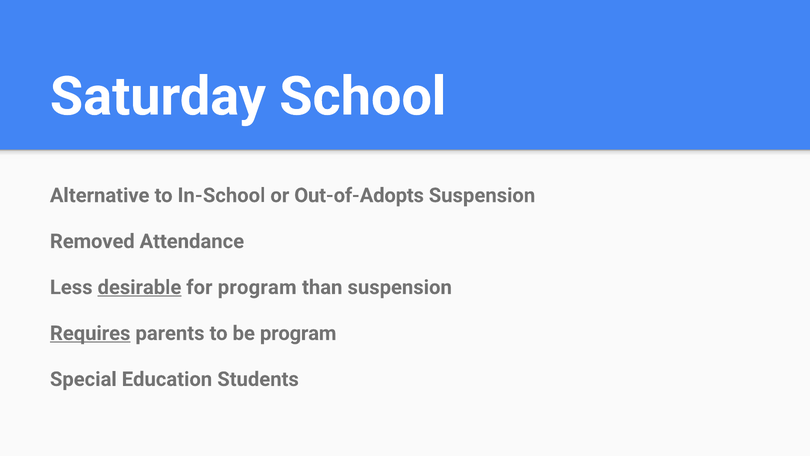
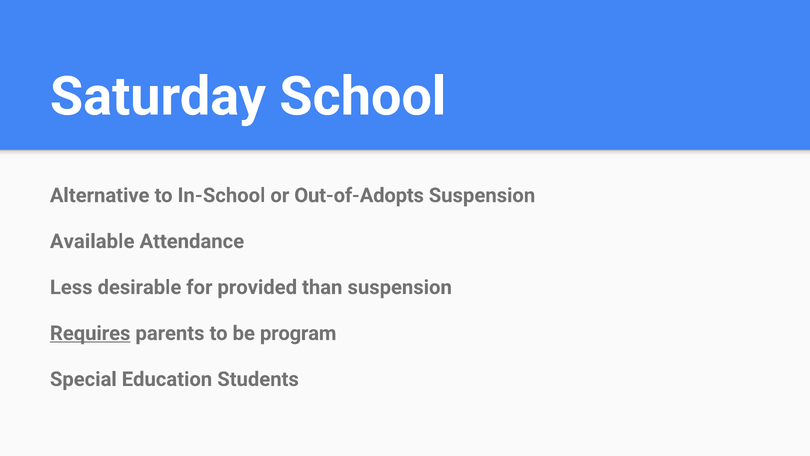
Removed: Removed -> Available
desirable underline: present -> none
for program: program -> provided
